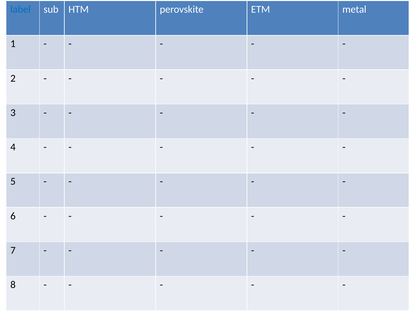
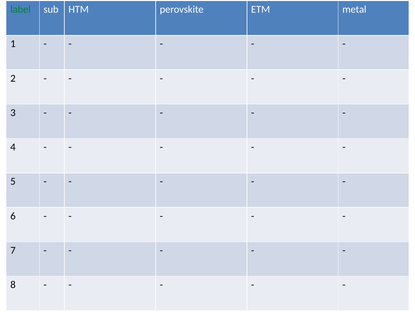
label colour: blue -> green
